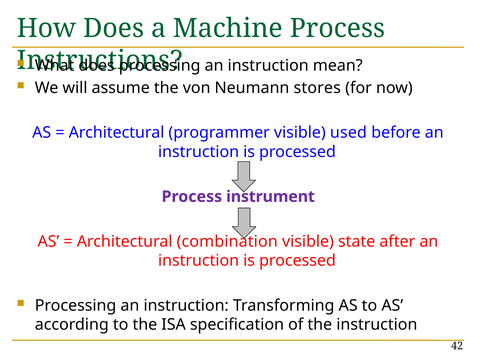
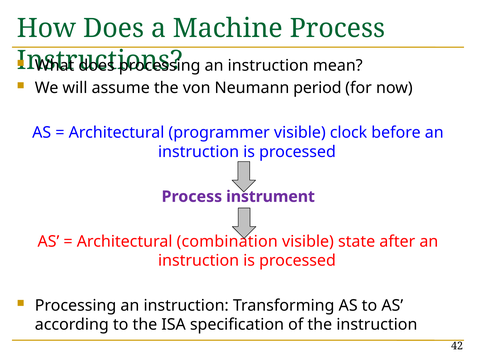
stores: stores -> period
used: used -> clock
